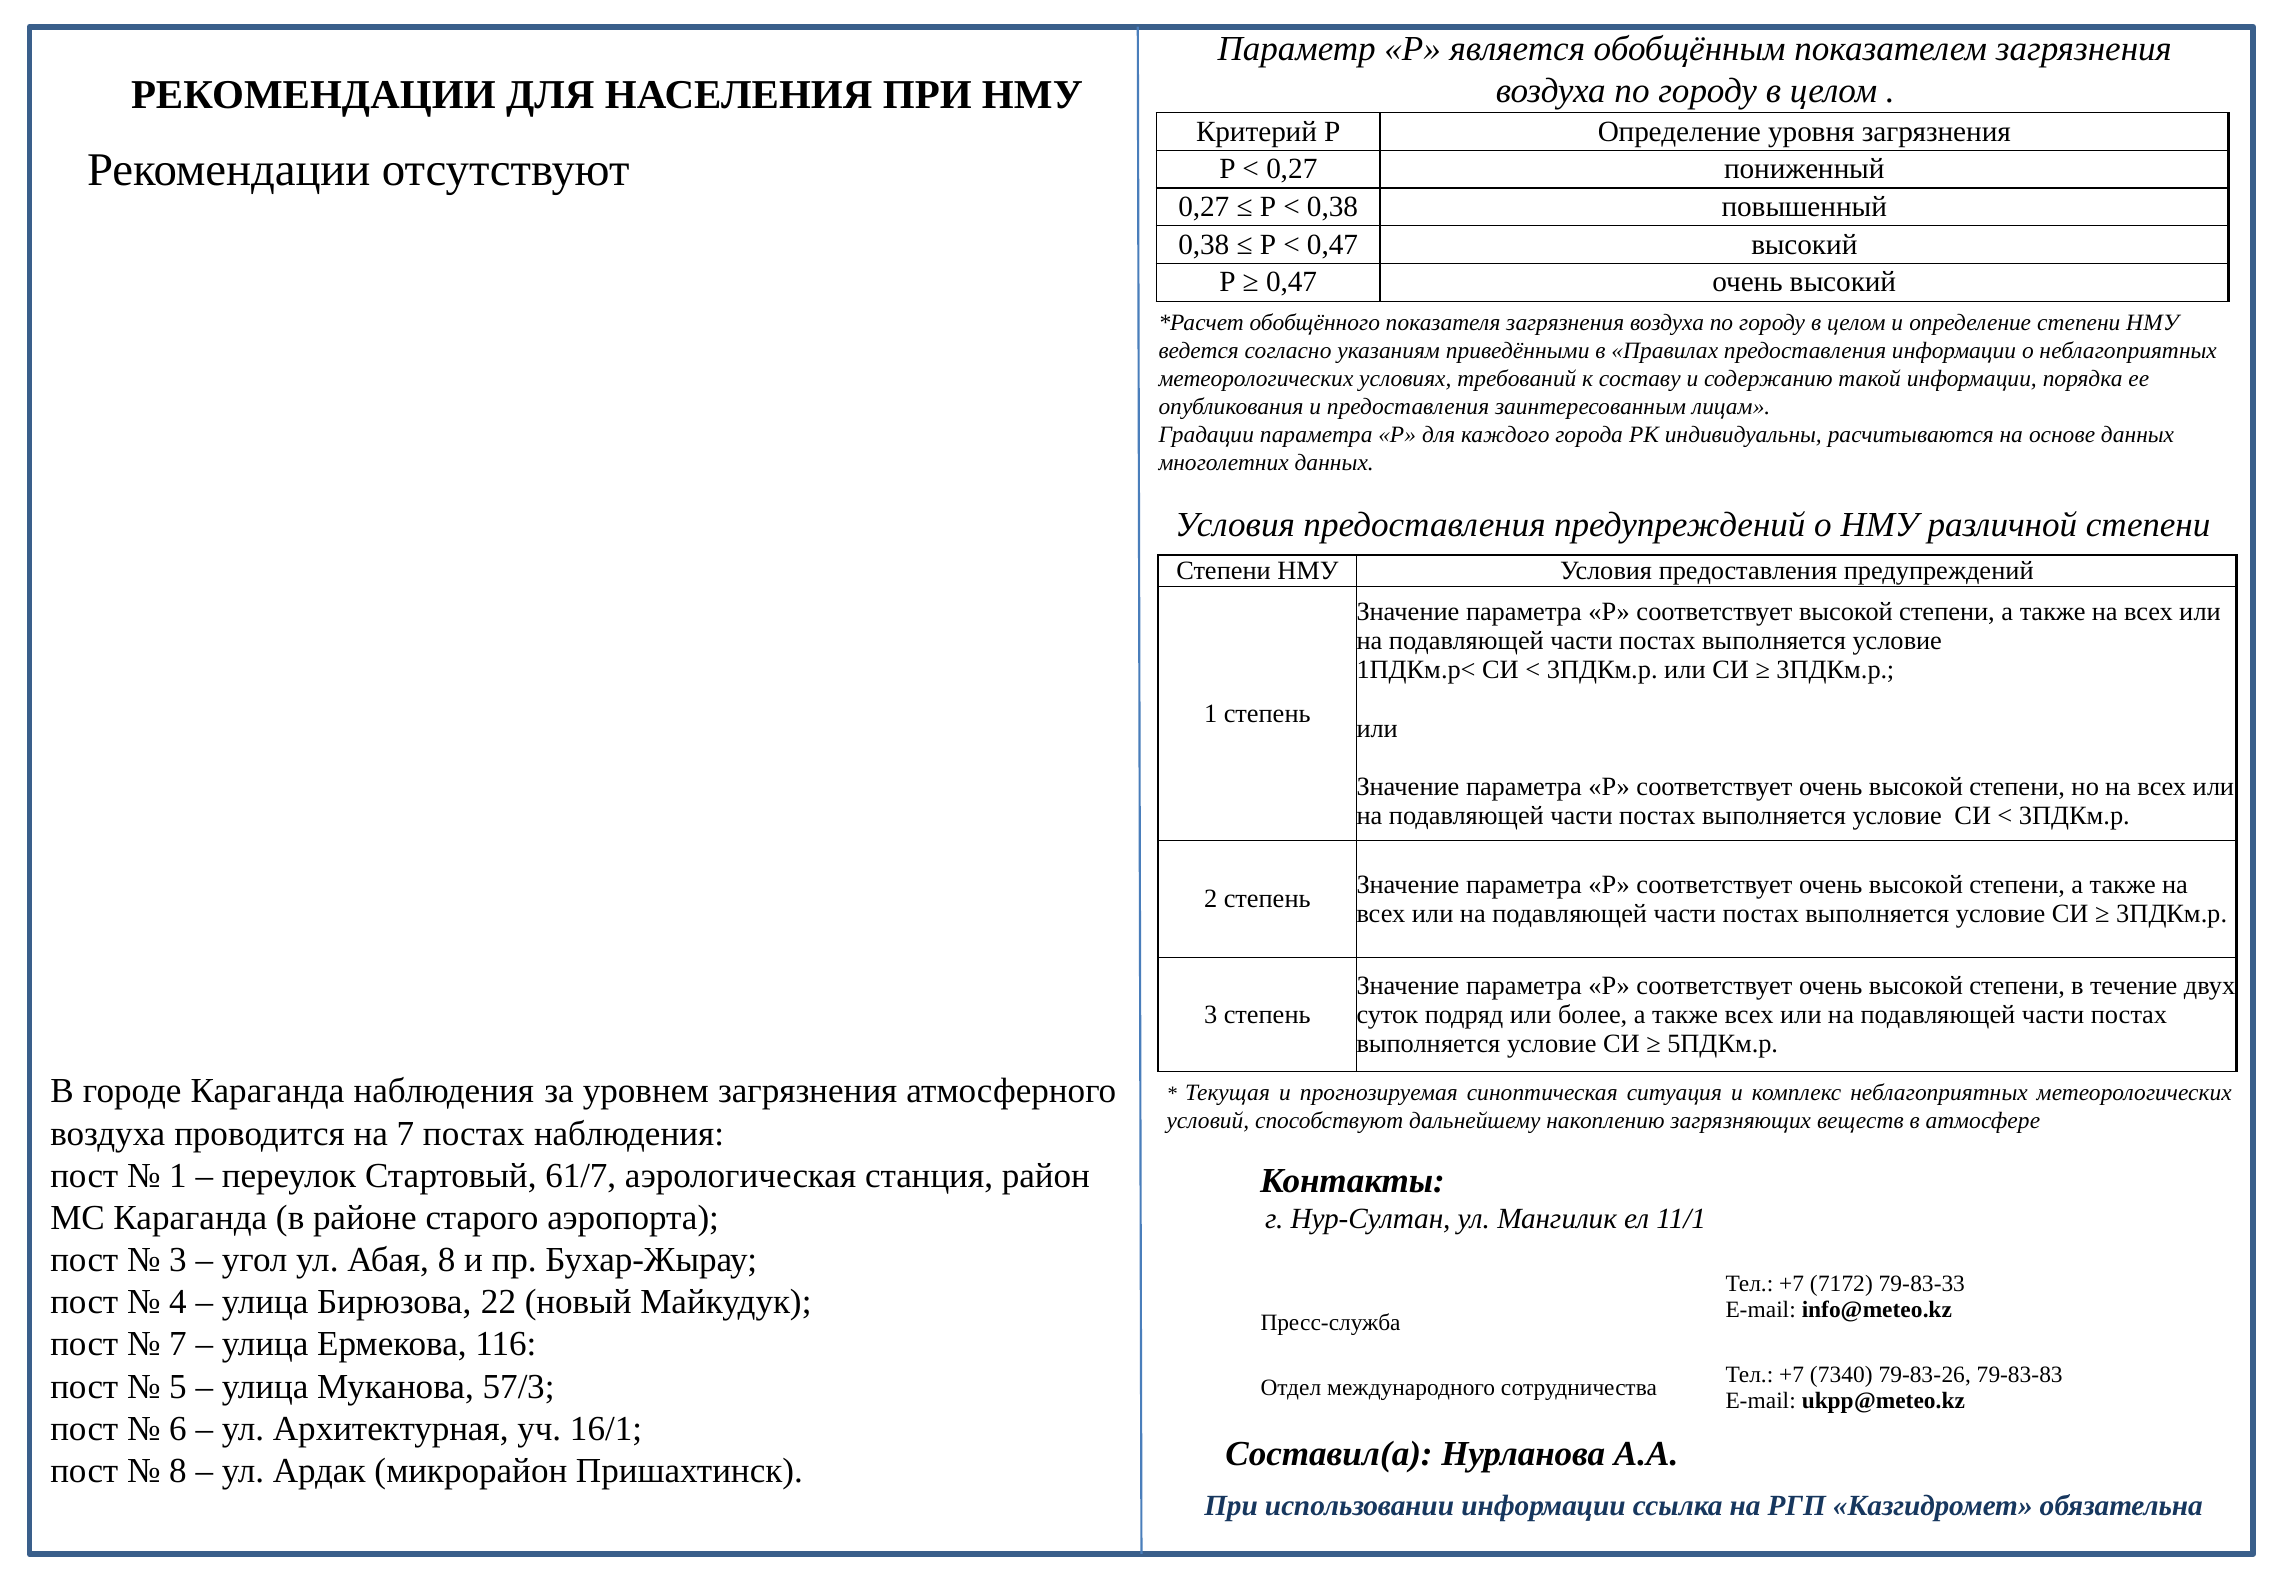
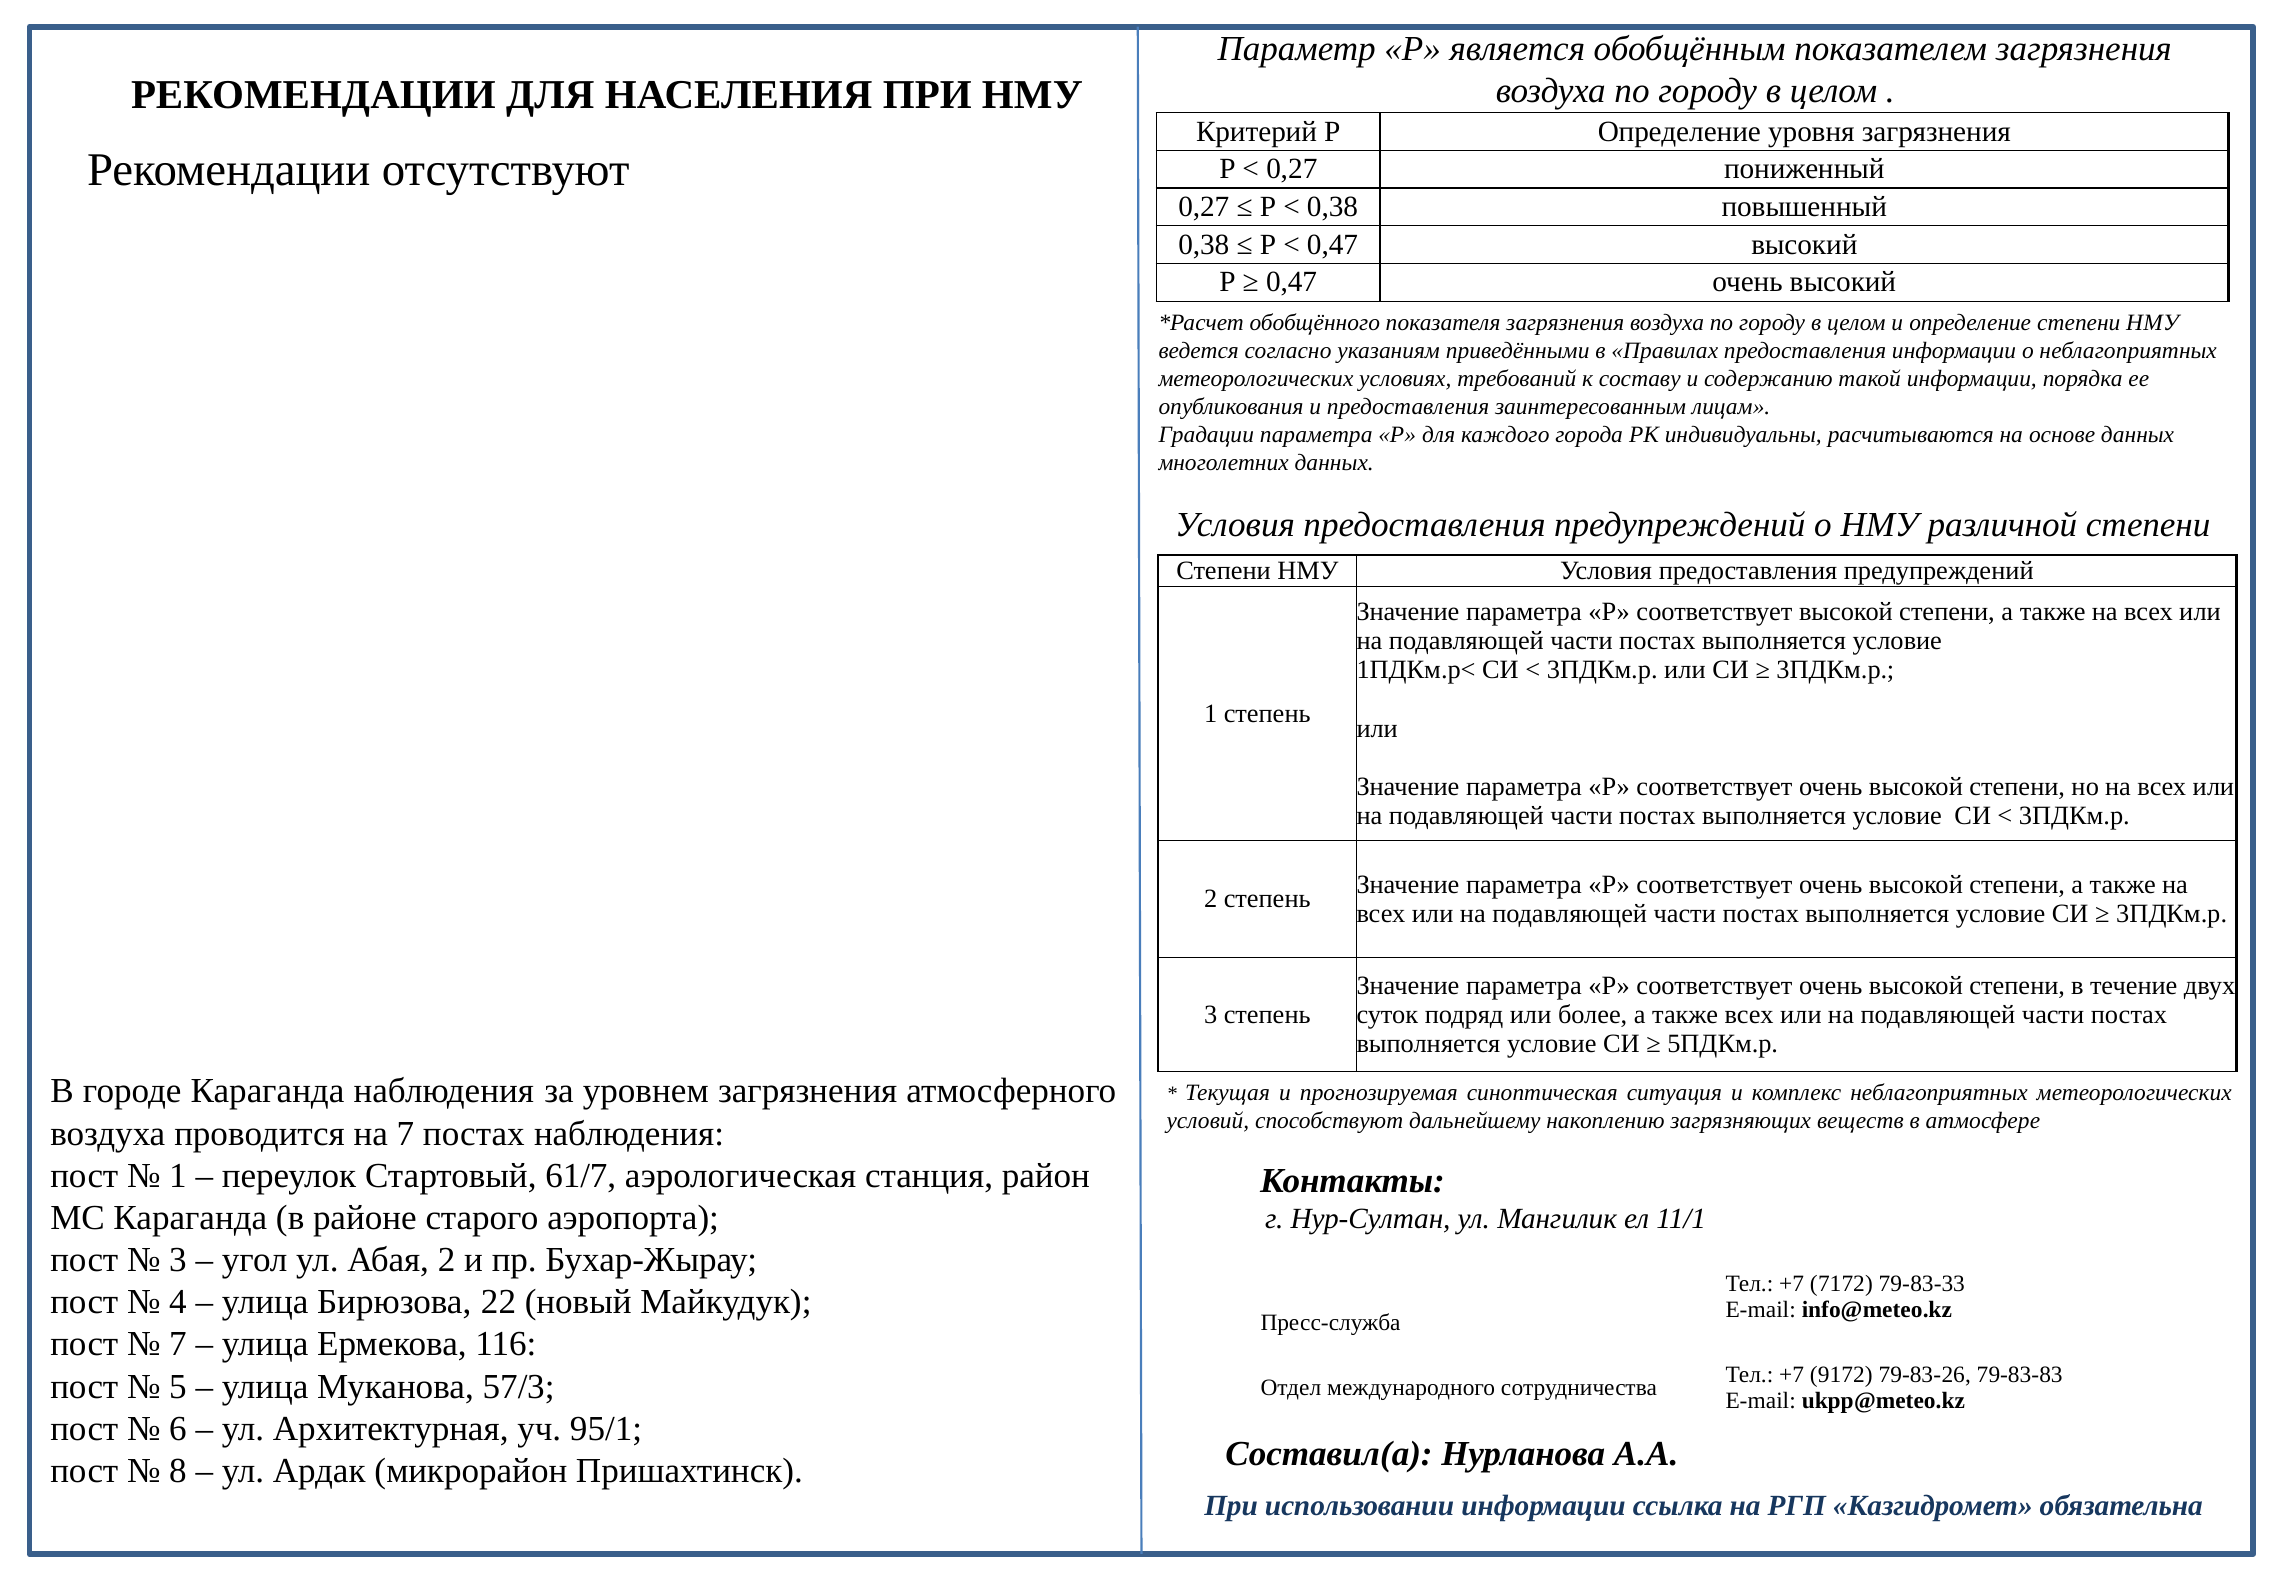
Абая 8: 8 -> 2
7340: 7340 -> 9172
16/1: 16/1 -> 95/1
